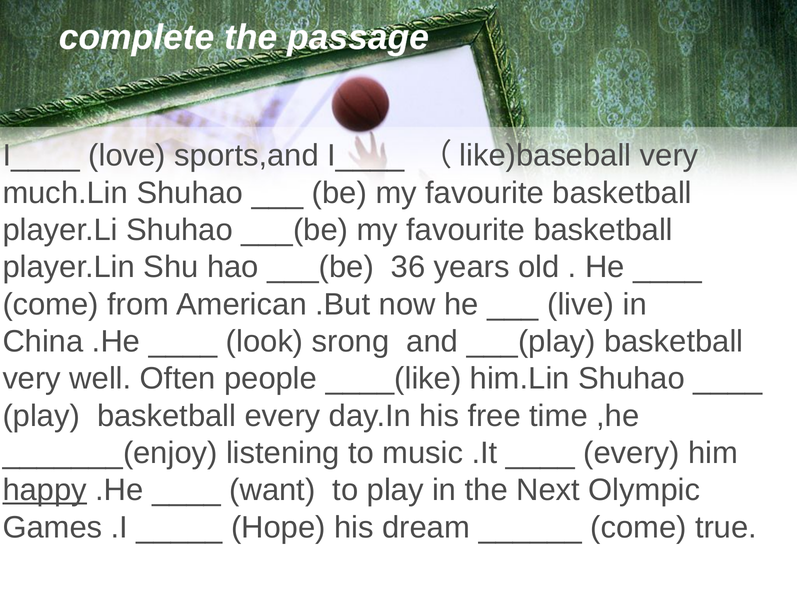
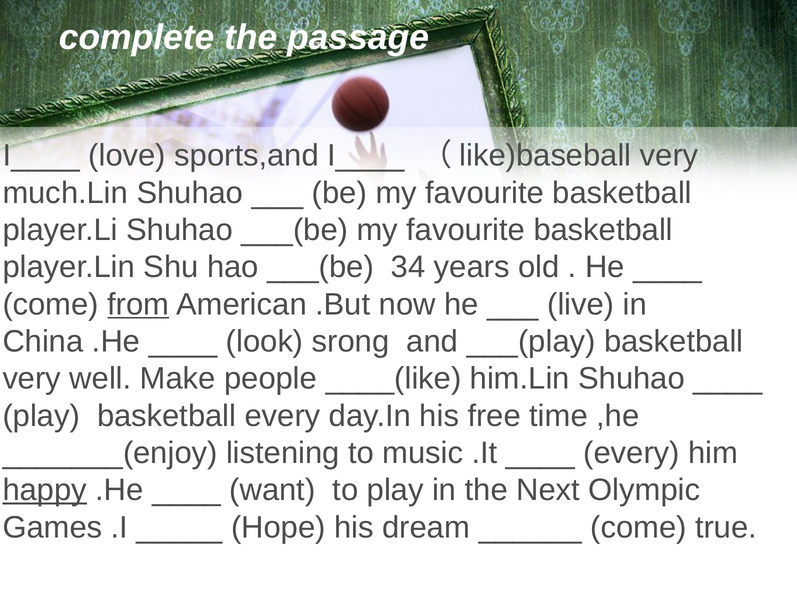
36: 36 -> 34
from underline: none -> present
Often: Often -> Make
